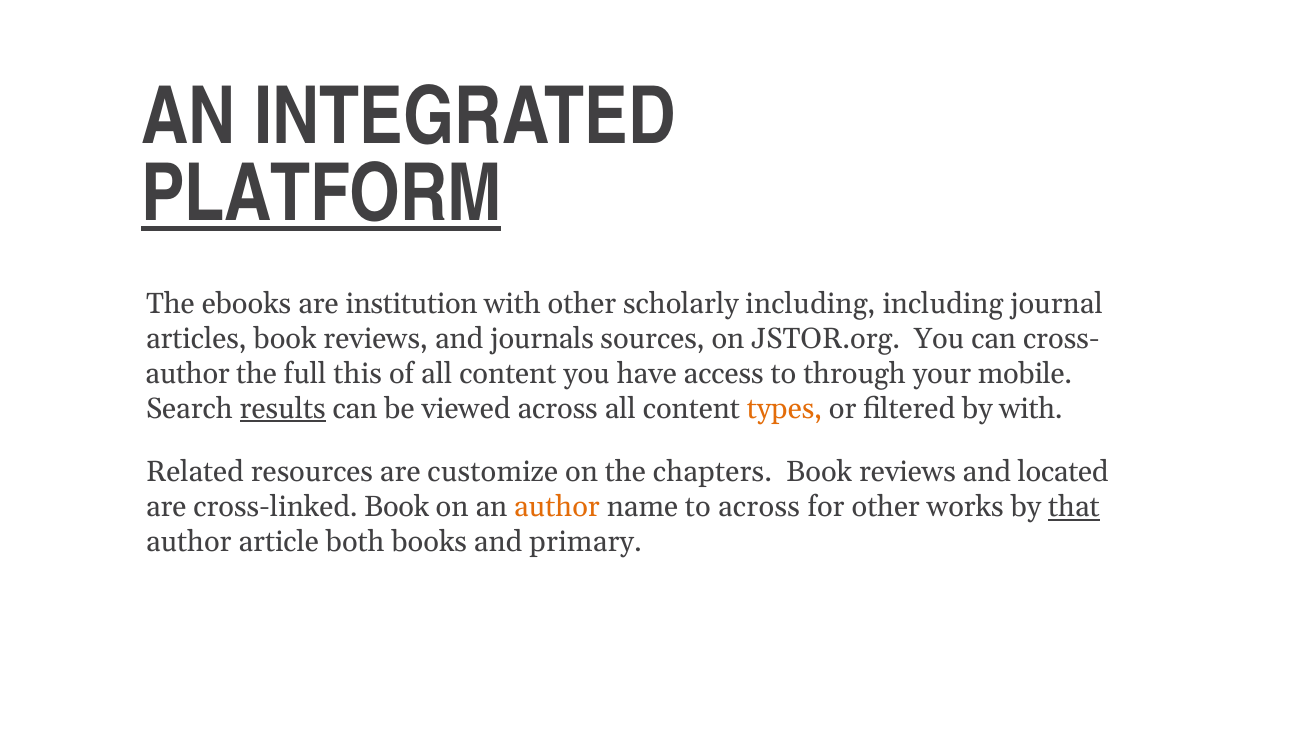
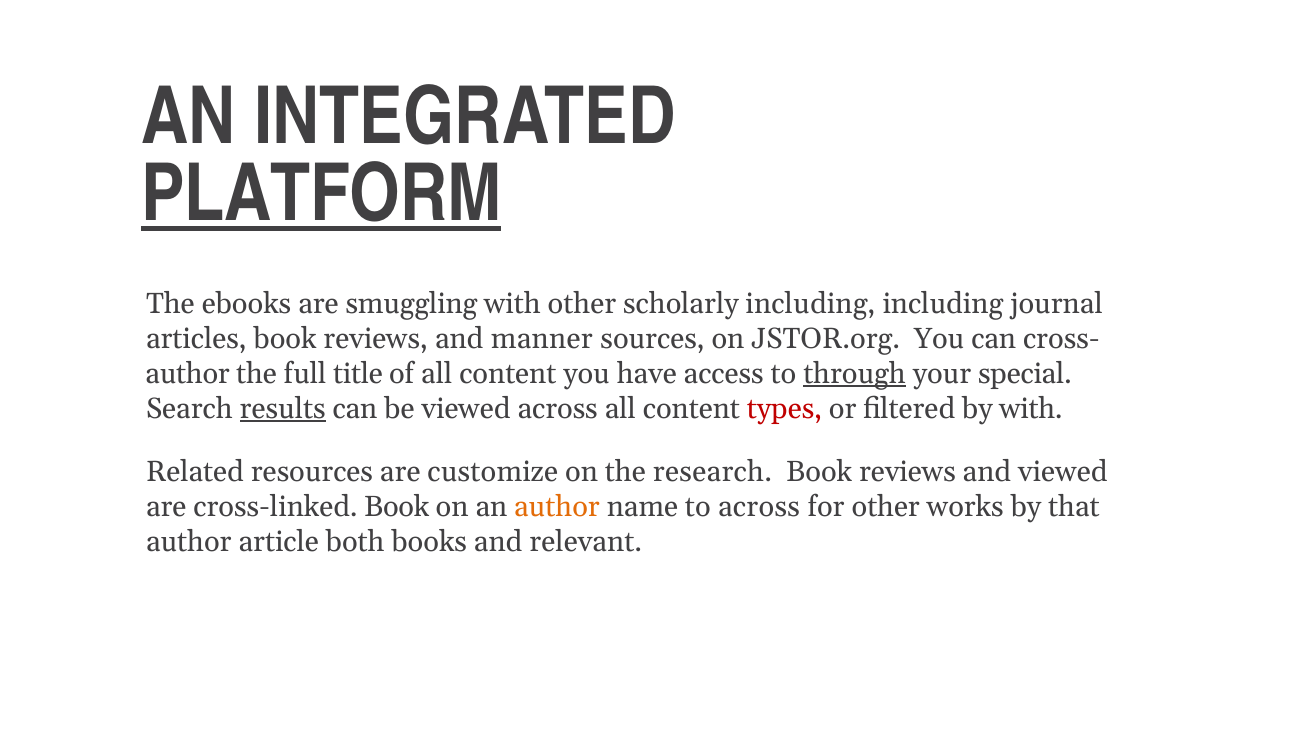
institution: institution -> smuggling
journals: journals -> manner
this: this -> title
through underline: none -> present
mobile: mobile -> special
types colour: orange -> red
chapters: chapters -> research
and located: located -> viewed
that underline: present -> none
primary: primary -> relevant
